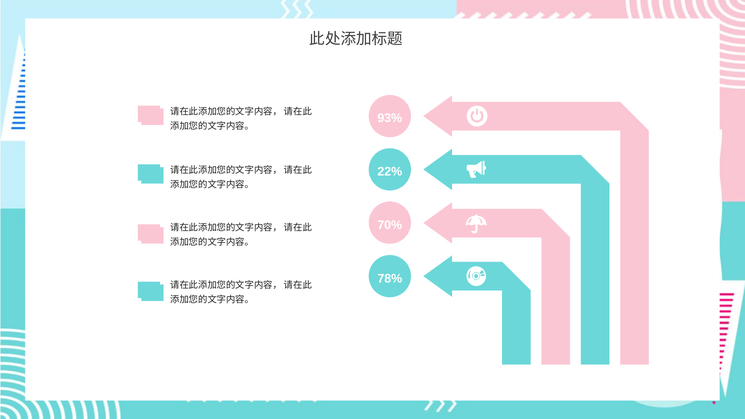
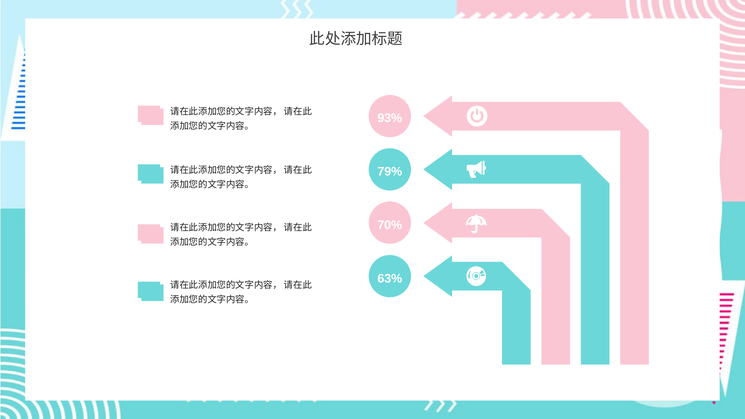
22%: 22% -> 79%
78%: 78% -> 63%
